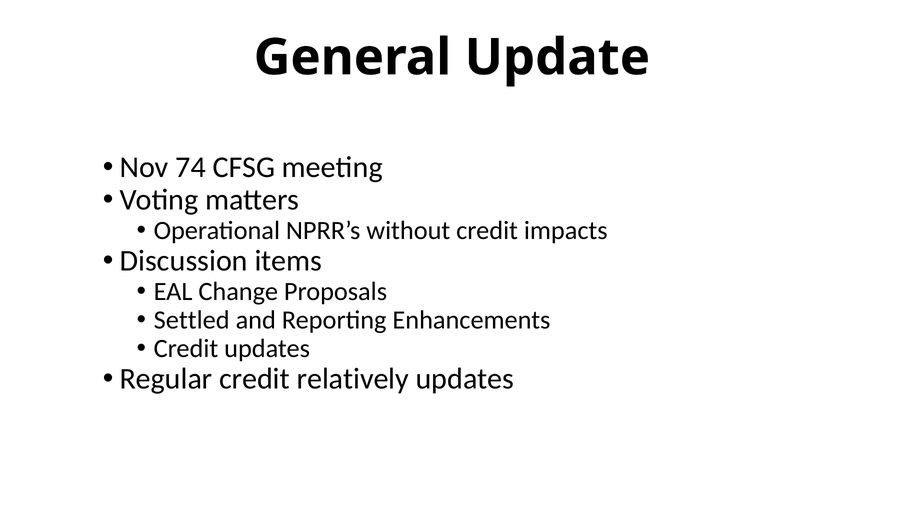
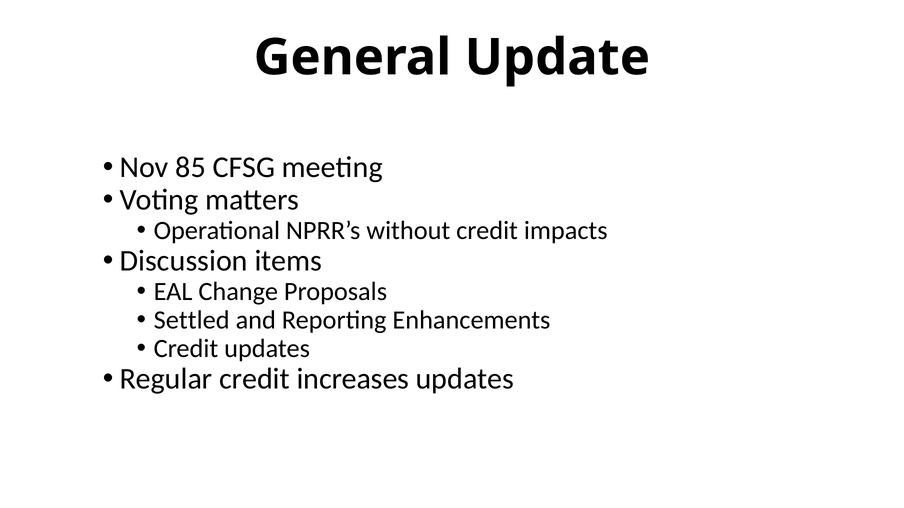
74: 74 -> 85
relatively: relatively -> increases
